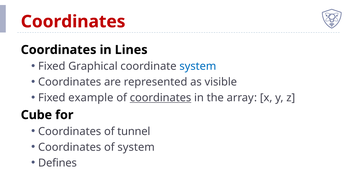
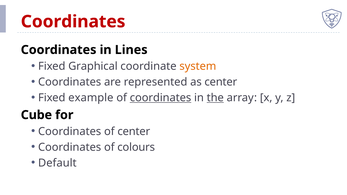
system at (198, 66) colour: blue -> orange
as visible: visible -> center
the underline: none -> present
of tunnel: tunnel -> center
of system: system -> colours
Defines: Defines -> Default
